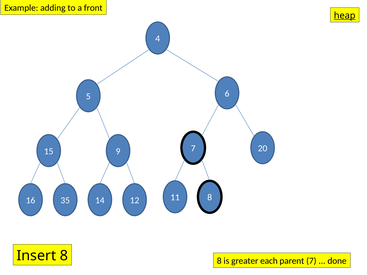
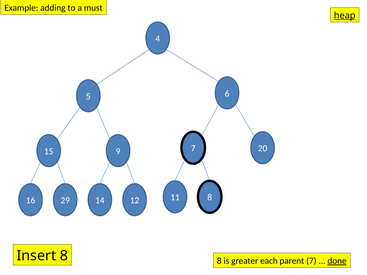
front: front -> must
35: 35 -> 29
done underline: none -> present
